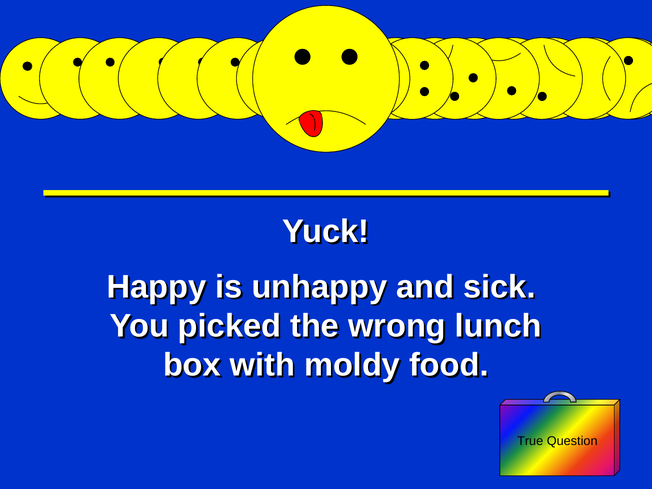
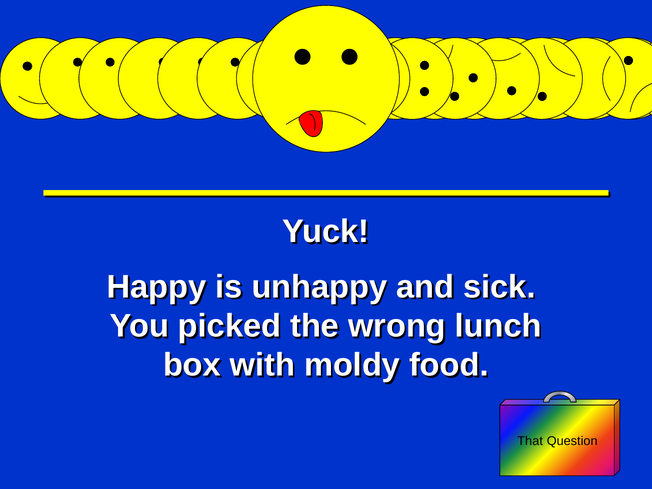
True: True -> That
